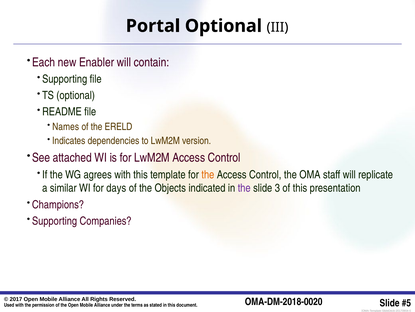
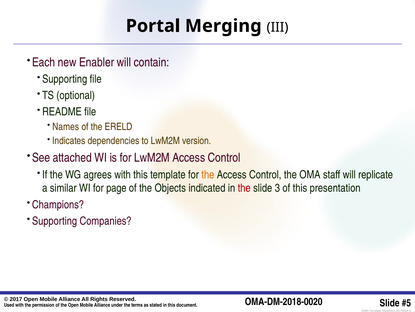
Portal Optional: Optional -> Merging
days: days -> page
the at (244, 188) colour: purple -> red
